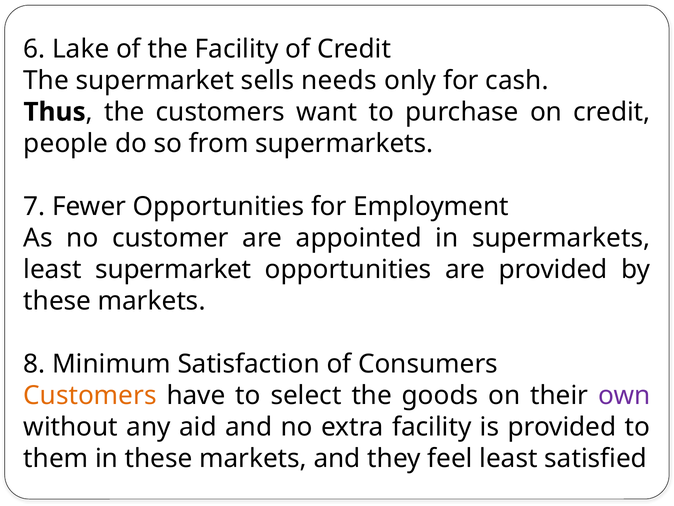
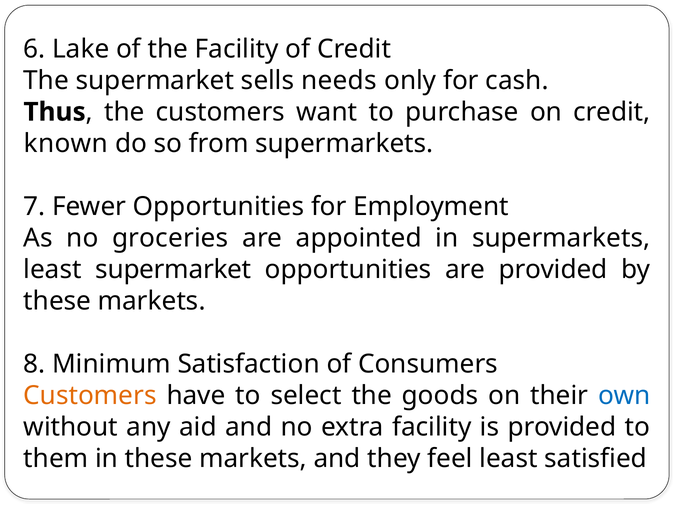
people: people -> known
customer: customer -> groceries
own colour: purple -> blue
